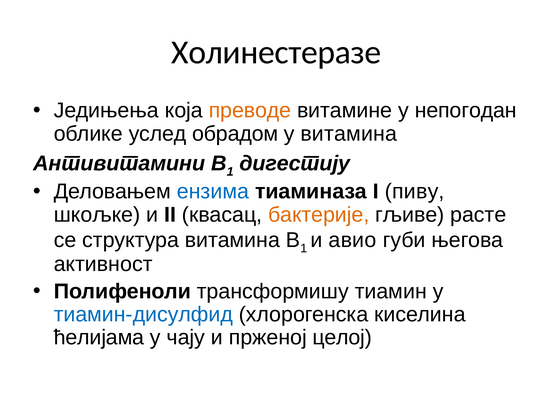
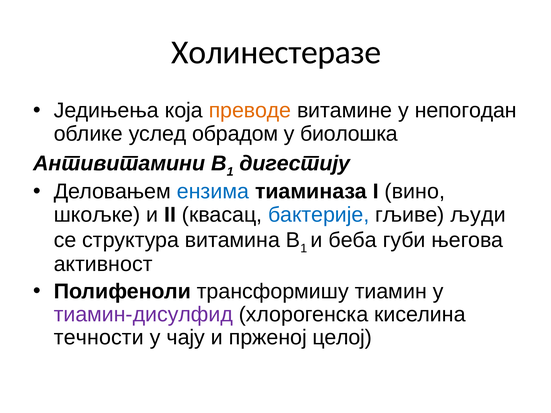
у витамина: витамина -> биолошка
пиву: пиву -> вино
бактерије colour: orange -> blue
расте: расте -> људи
авио: авио -> беба
тиамин-дисулфид colour: blue -> purple
ћелијама: ћелијама -> течности
